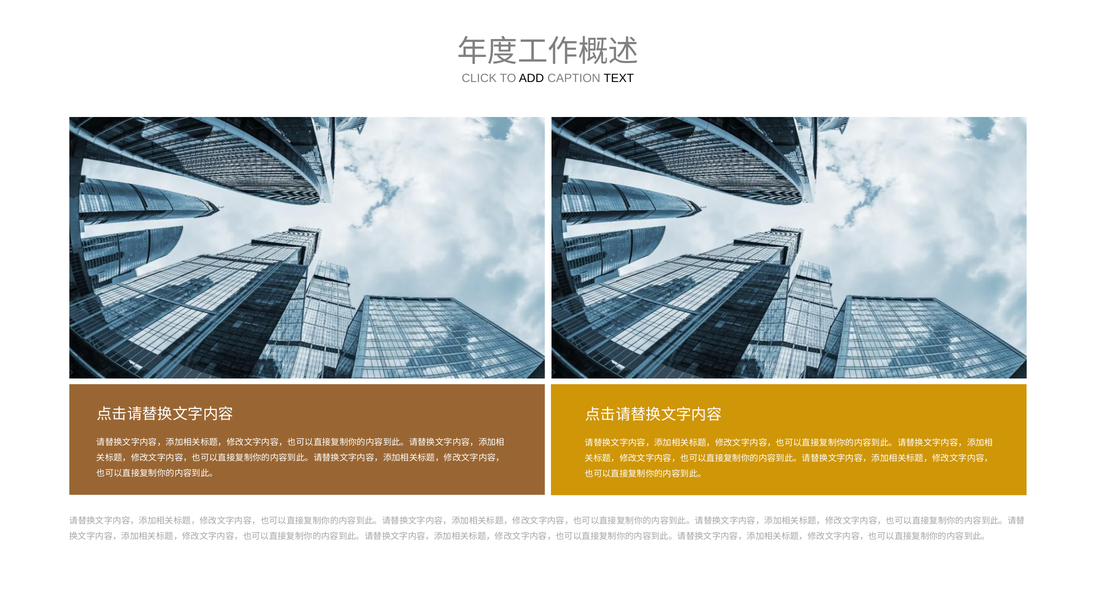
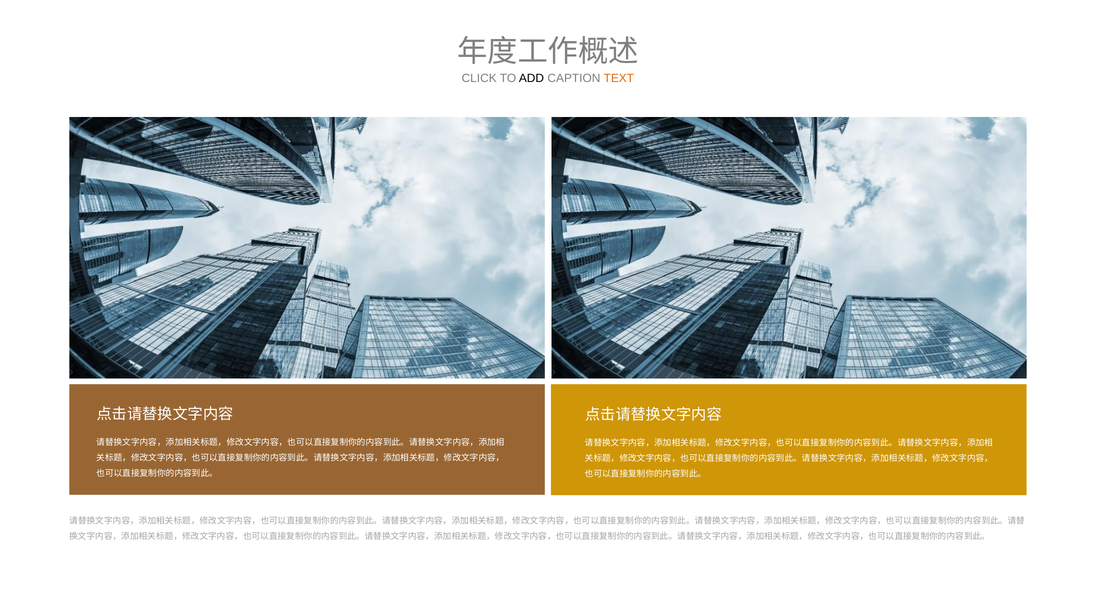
TEXT colour: black -> orange
